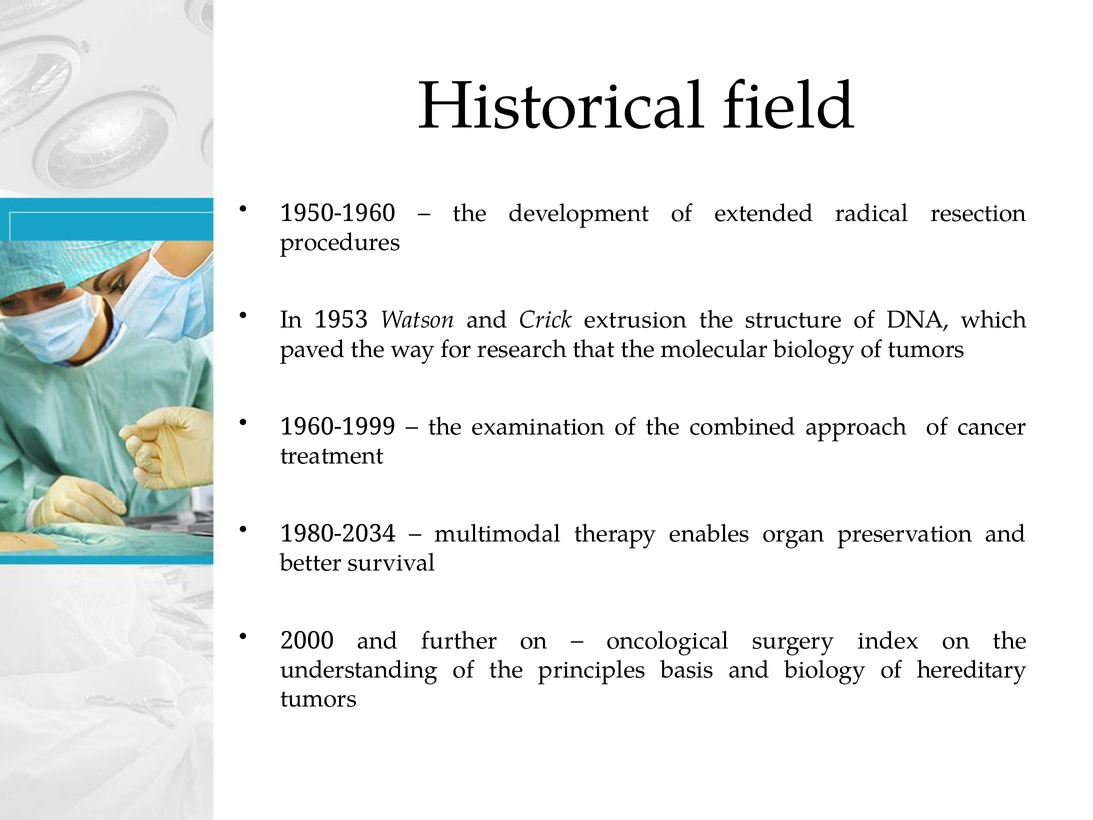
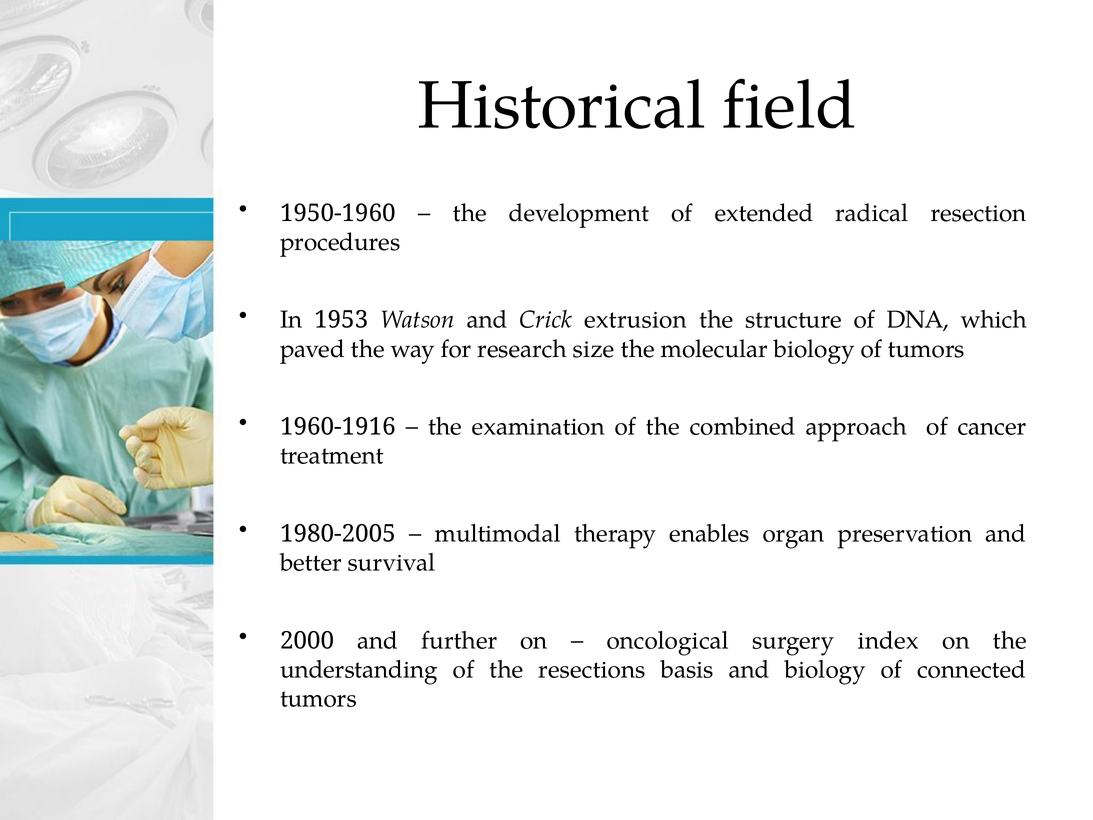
that: that -> size
1960-1999: 1960-1999 -> 1960-1916
1980-2034: 1980-2034 -> 1980-2005
principles: principles -> resections
hereditary: hereditary -> connected
